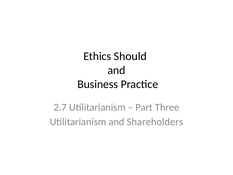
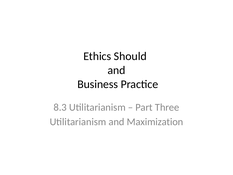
2.7: 2.7 -> 8.3
Shareholders: Shareholders -> Maximization
